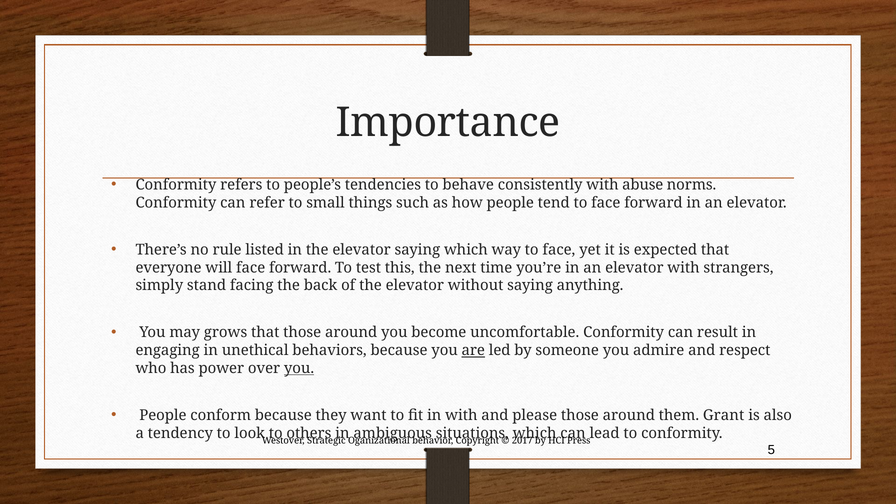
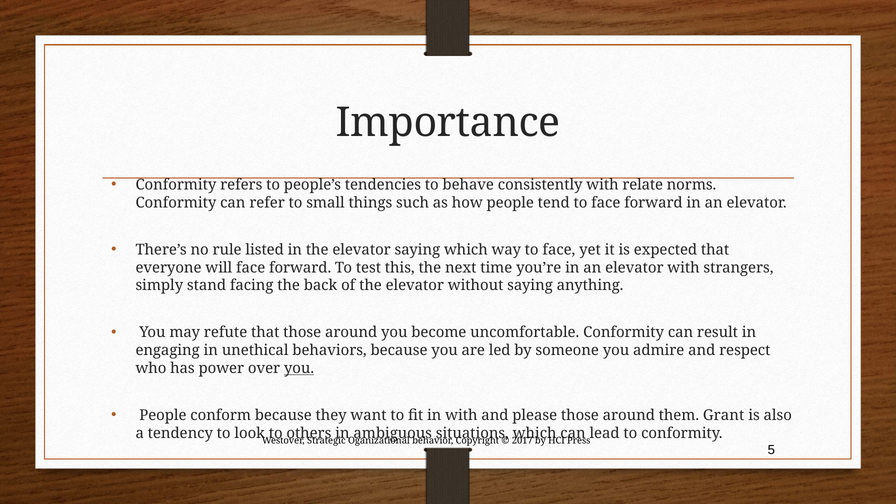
abuse: abuse -> relate
grows: grows -> refute
are underline: present -> none
